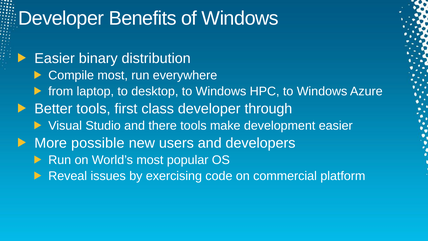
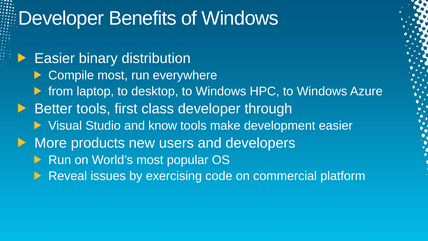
there: there -> know
possible: possible -> products
